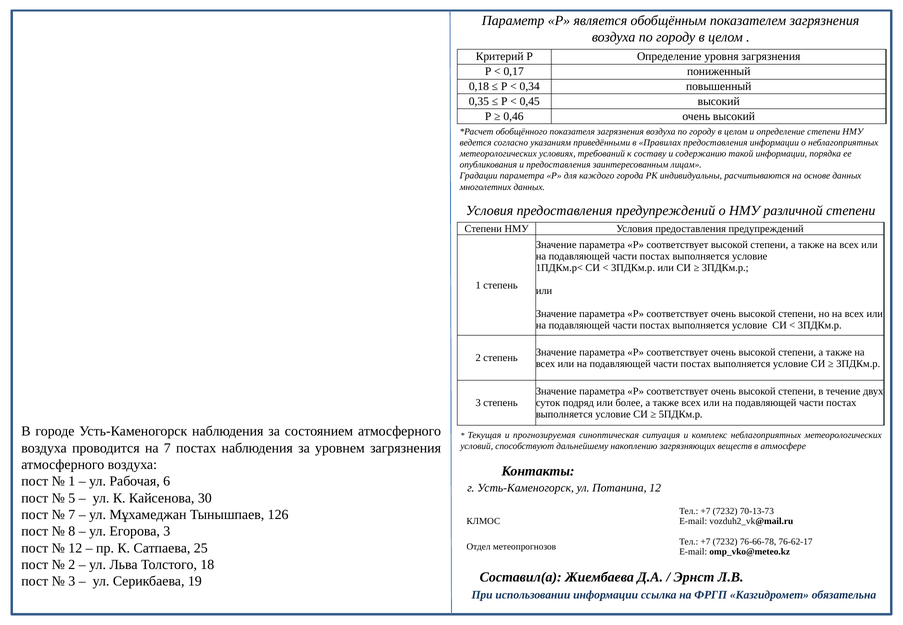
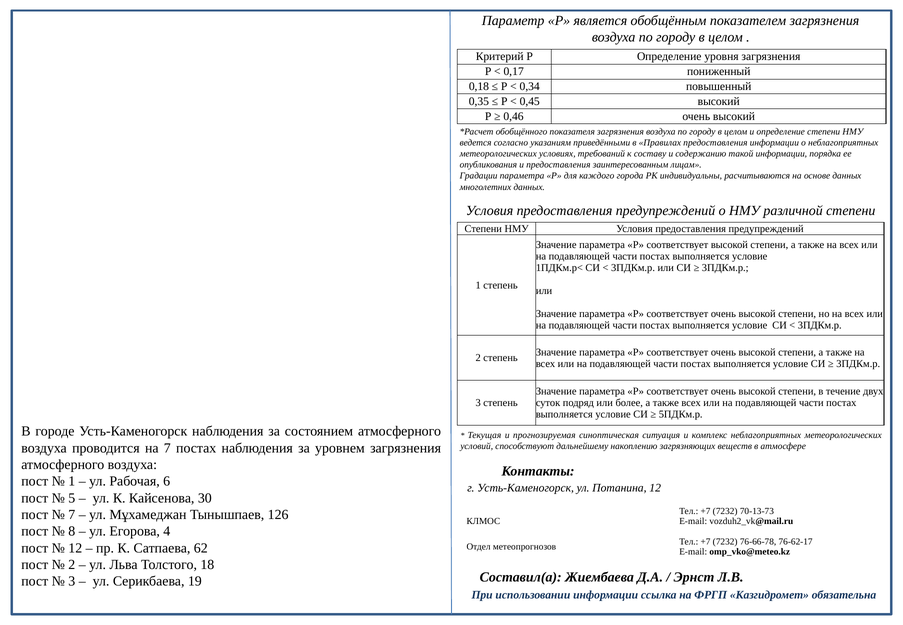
Егорова 3: 3 -> 4
25: 25 -> 62
